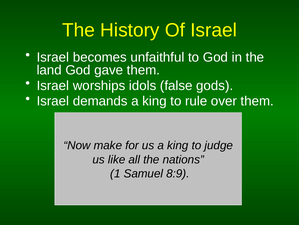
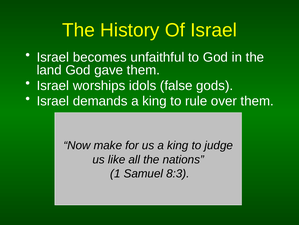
8:9: 8:9 -> 8:3
